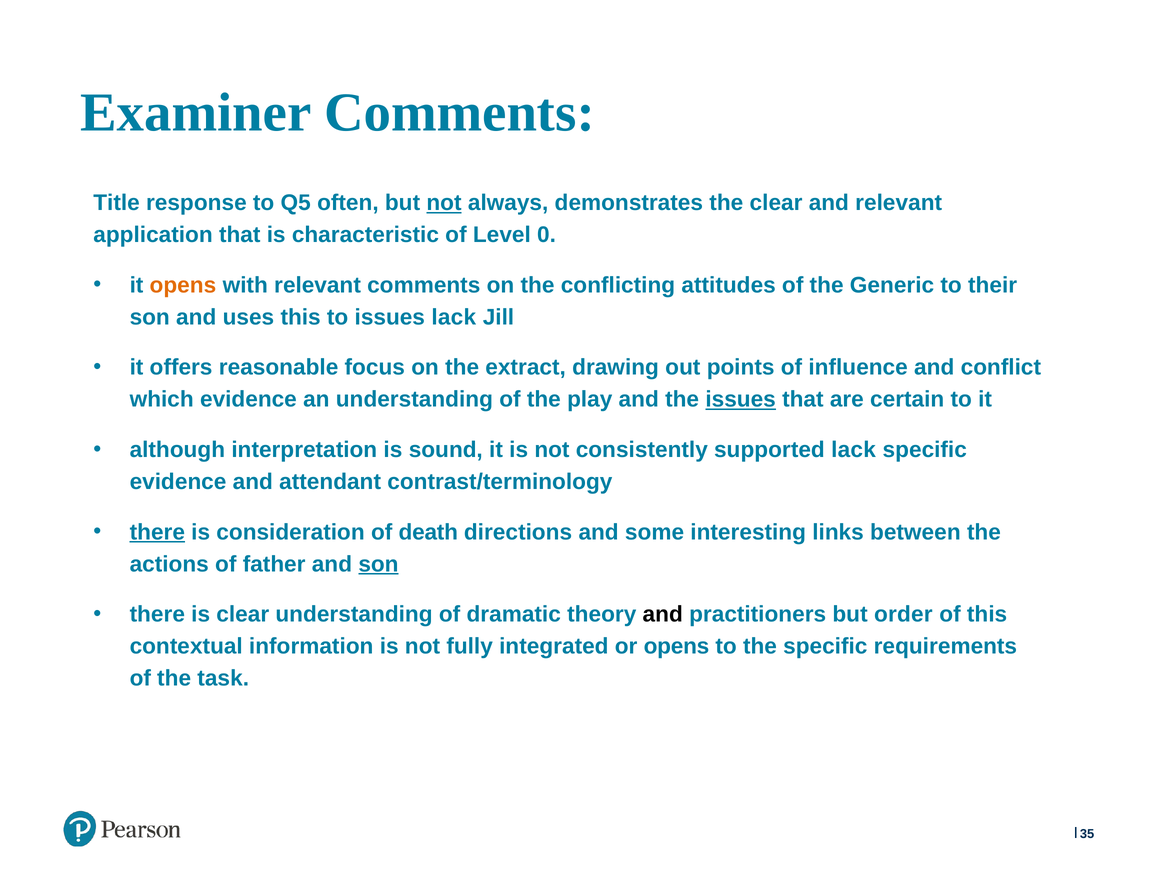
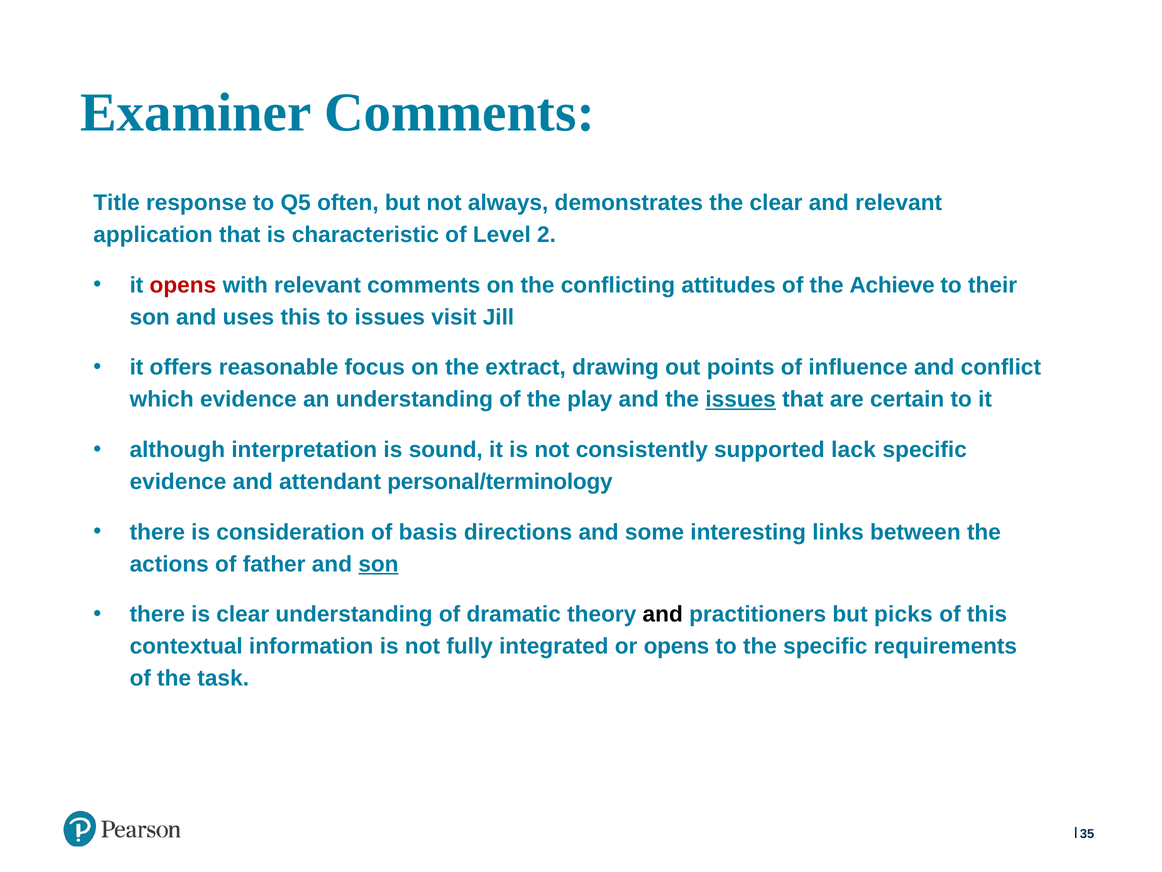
not at (444, 203) underline: present -> none
0: 0 -> 2
opens at (183, 285) colour: orange -> red
Generic: Generic -> Achieve
issues lack: lack -> visit
contrast/terminology: contrast/terminology -> personal/terminology
there at (157, 532) underline: present -> none
death: death -> basis
order: order -> picks
